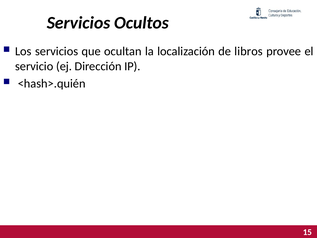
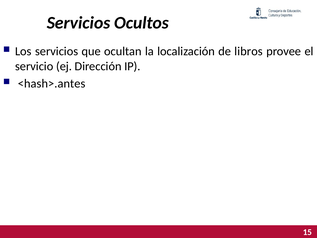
<hash>.quién: <hash>.quién -> <hash>.antes
